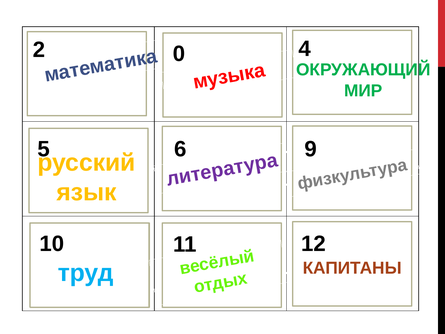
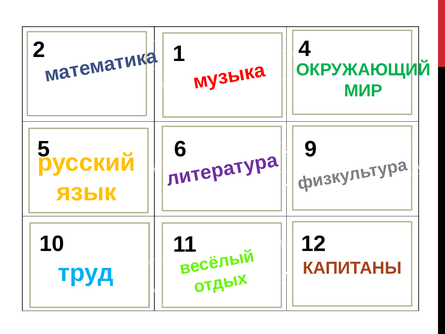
0: 0 -> 1
